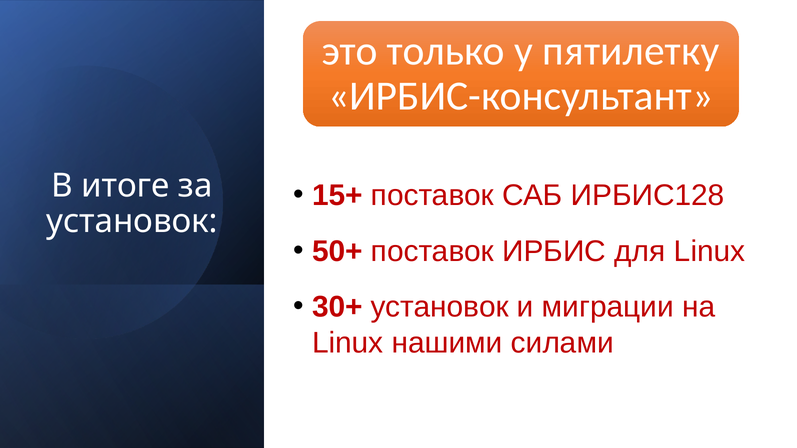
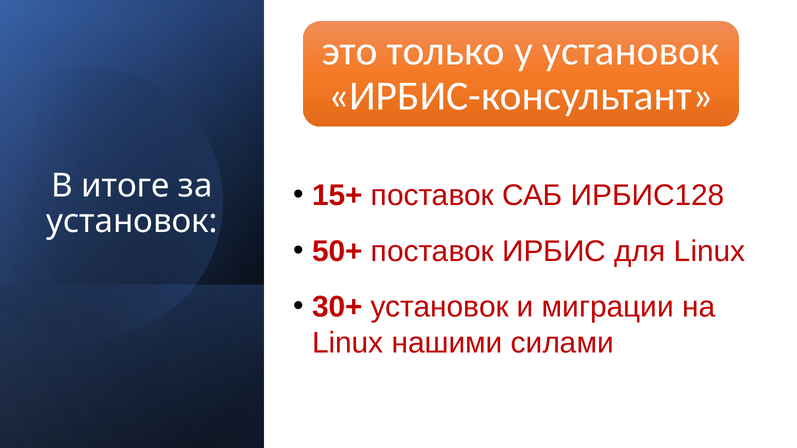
у пятилетку: пятилетку -> установок
